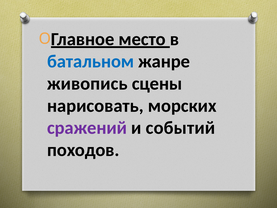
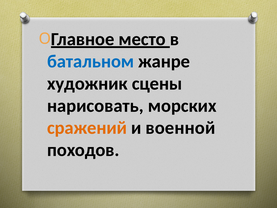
живопись: живопись -> художник
сражений colour: purple -> orange
событий: событий -> военной
